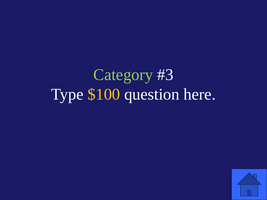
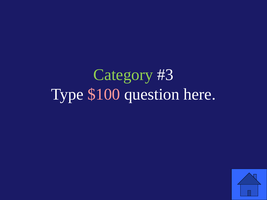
$100 colour: yellow -> pink
